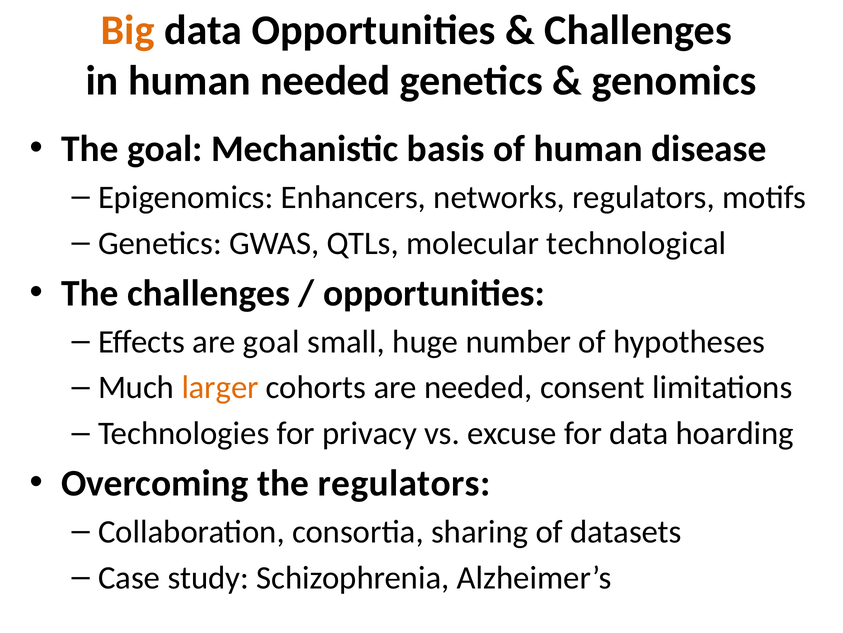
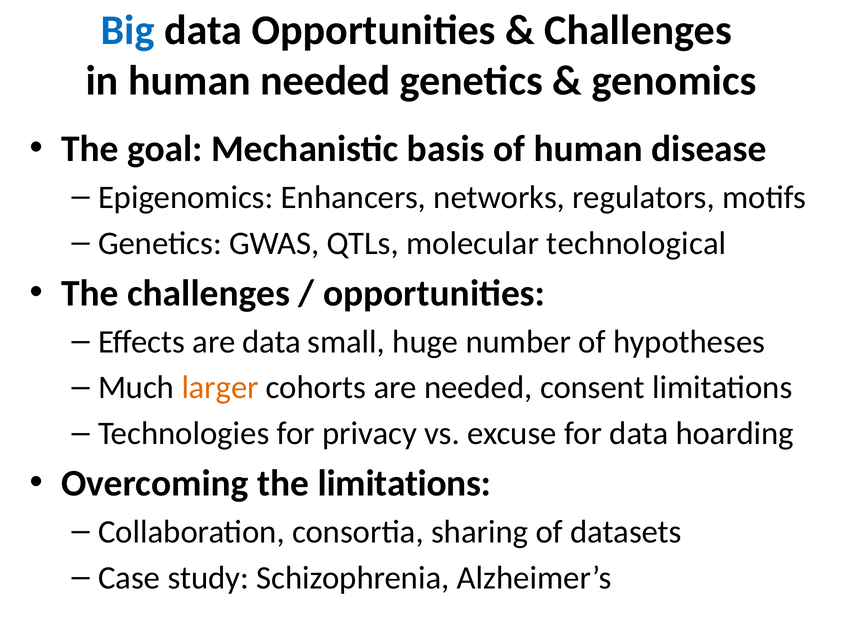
Big colour: orange -> blue
are goal: goal -> data
the regulators: regulators -> limitations
